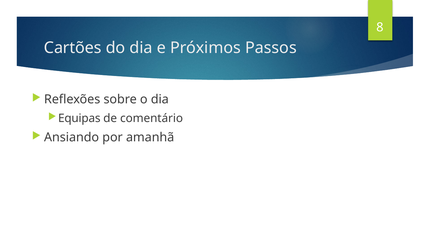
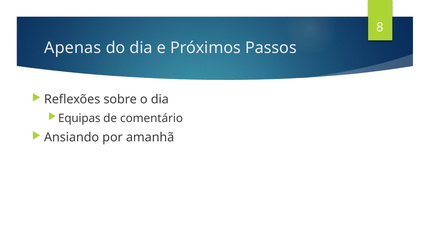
Cartões: Cartões -> Apenas
